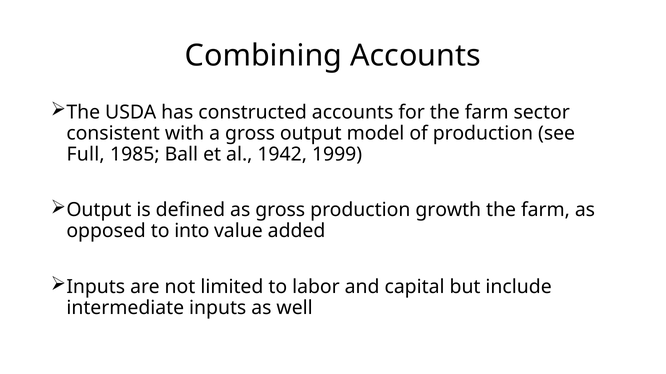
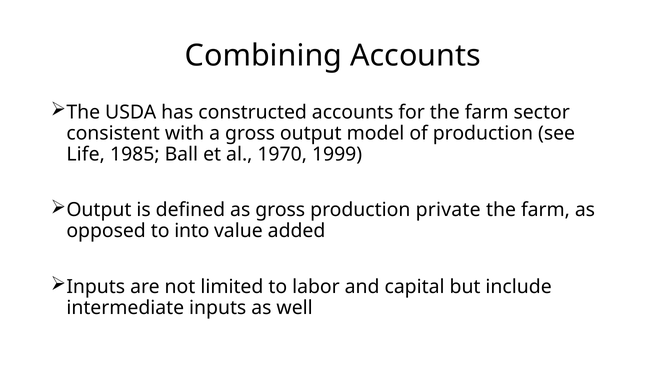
Full: Full -> Life
1942: 1942 -> 1970
growth: growth -> private
